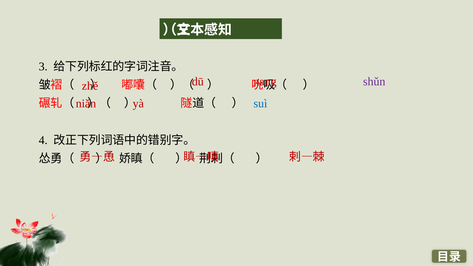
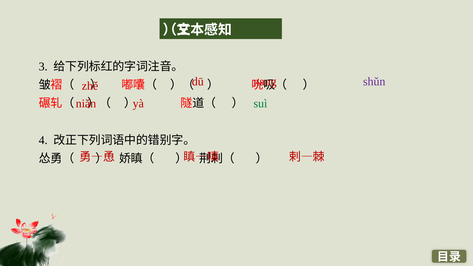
suì colour: blue -> green
